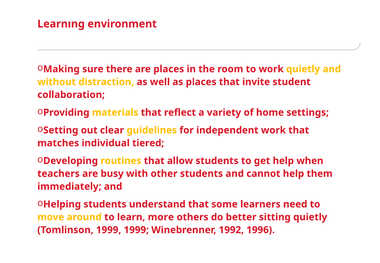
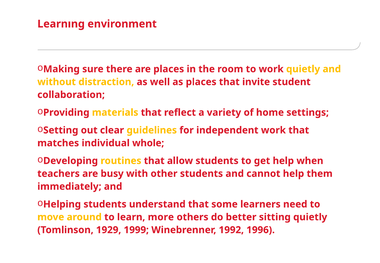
tiered: tiered -> whole
Tomlinson 1999: 1999 -> 1929
